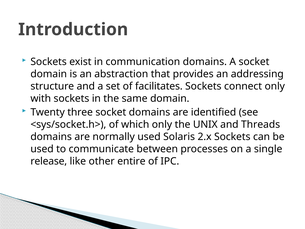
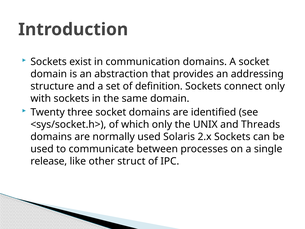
facilitates: facilitates -> definition
entire: entire -> struct
